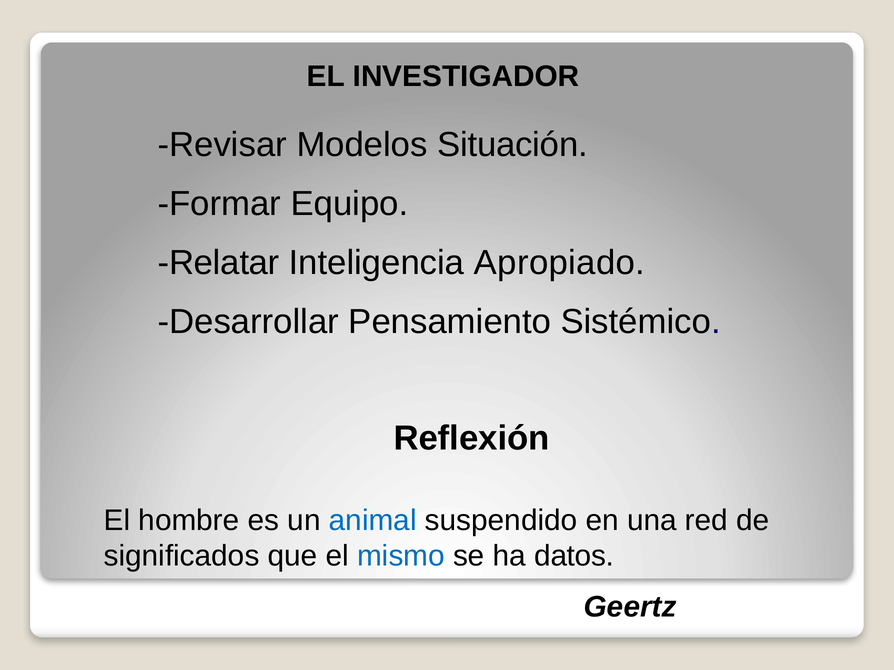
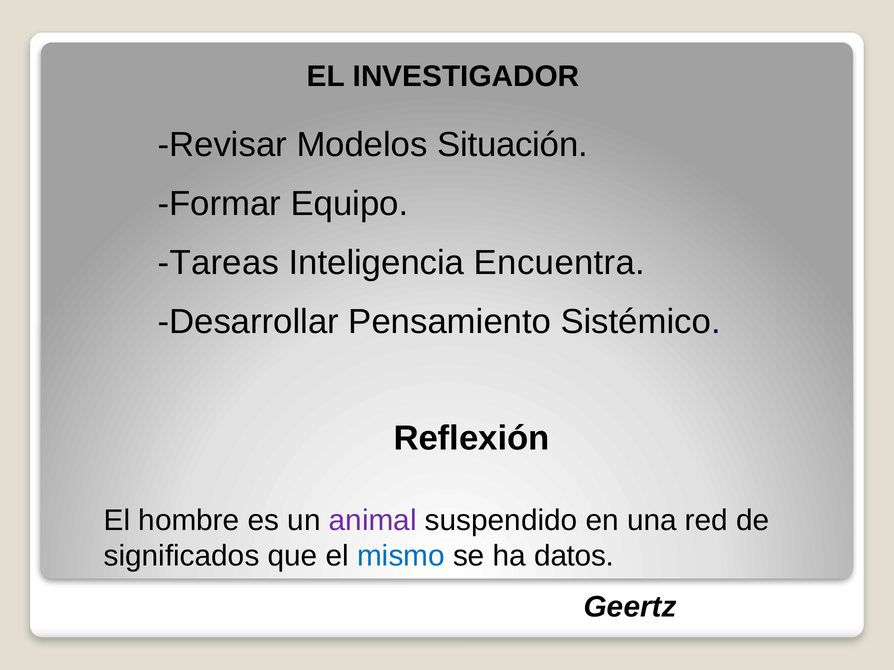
Relatar: Relatar -> Tareas
Apropiado: Apropiado -> Encuentra
animal colour: blue -> purple
